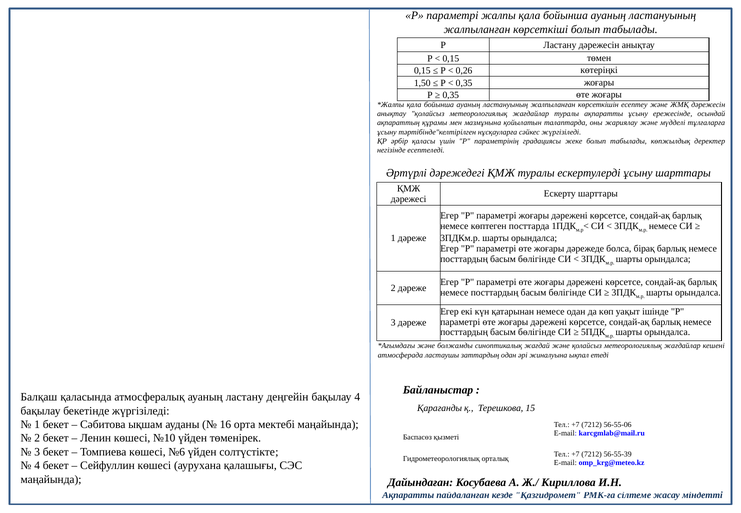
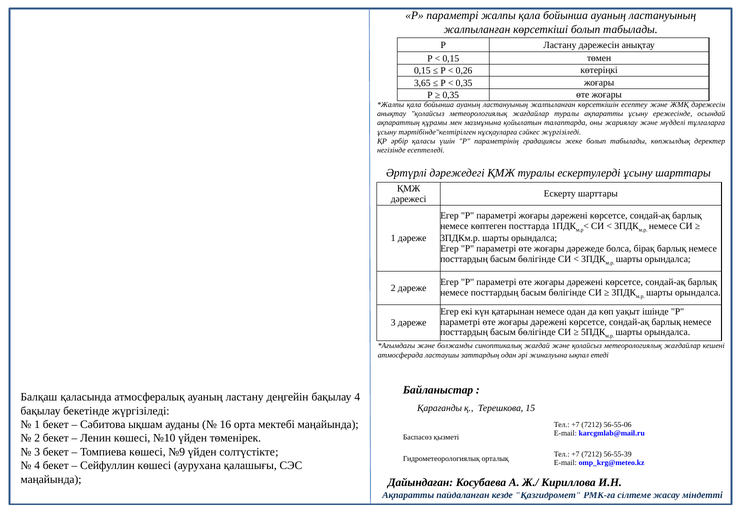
1,50: 1,50 -> 3,65
№6: №6 -> №9
